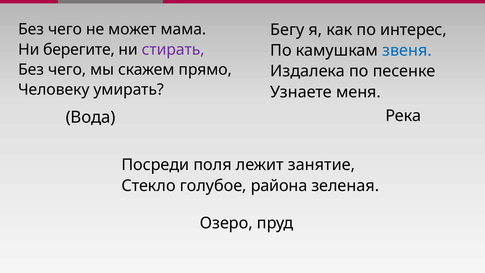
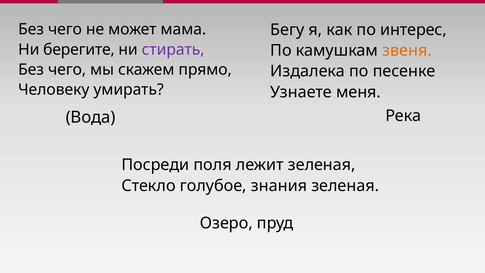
звеня colour: blue -> orange
лежит занятие: занятие -> зеленая
района: района -> знания
